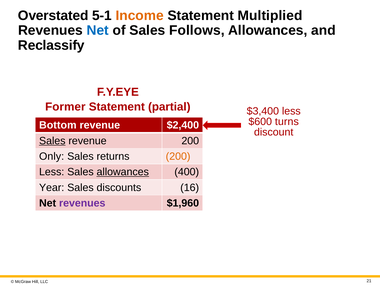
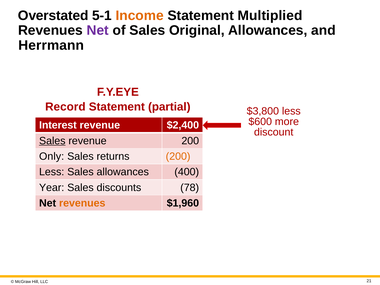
Net at (98, 30) colour: blue -> purple
Follows: Follows -> Original
Reclassify: Reclassify -> Herrmann
Former: Former -> Record
$3,400: $3,400 -> $3,800
turns: turns -> more
Bottom: Bottom -> Interest
allowances at (123, 172) underline: present -> none
16: 16 -> 78
revenues at (82, 203) colour: purple -> orange
